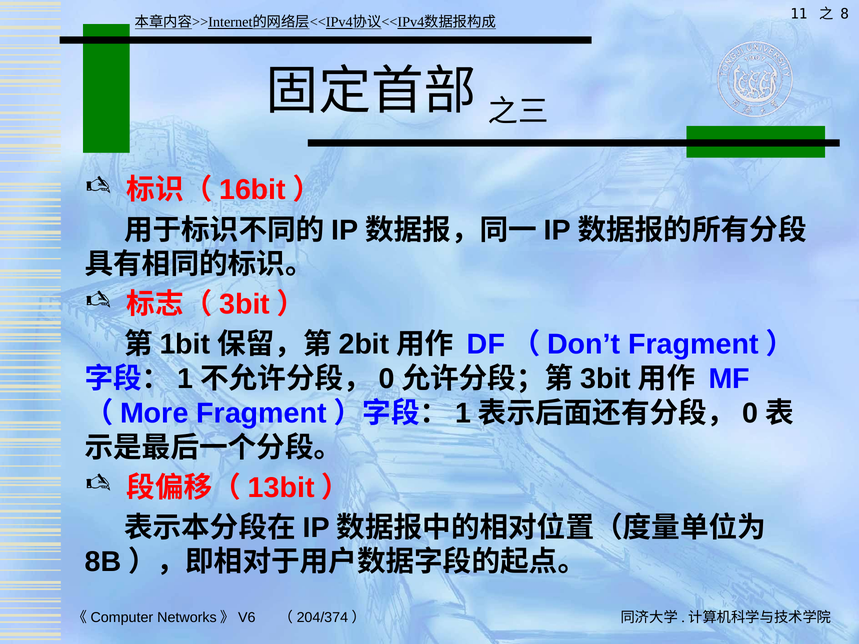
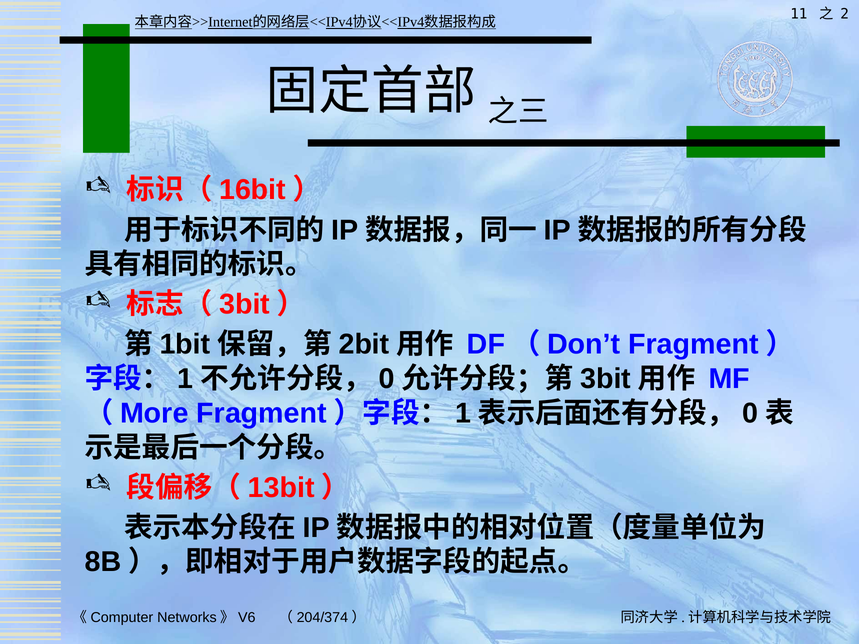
8: 8 -> 2
